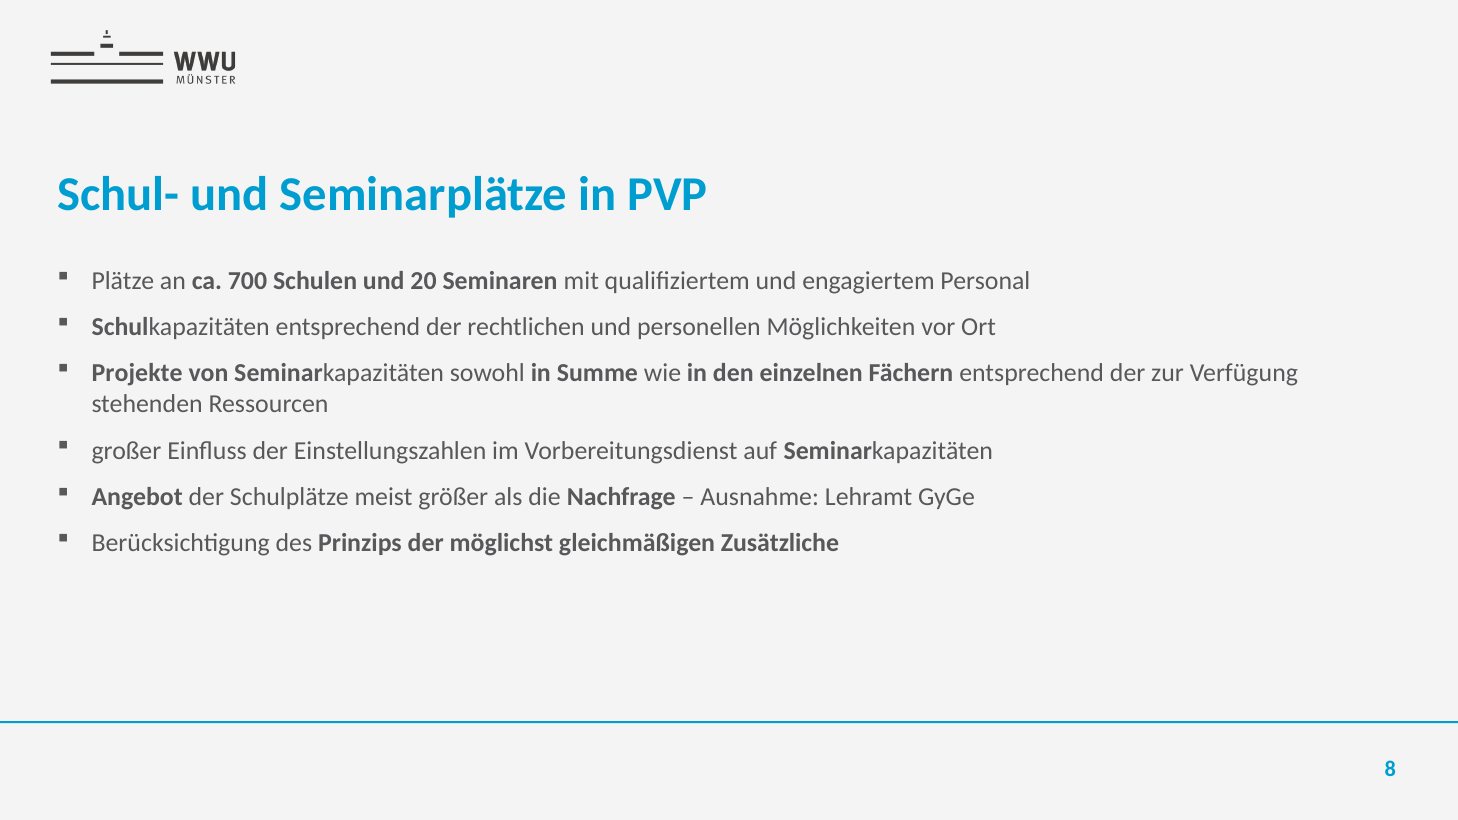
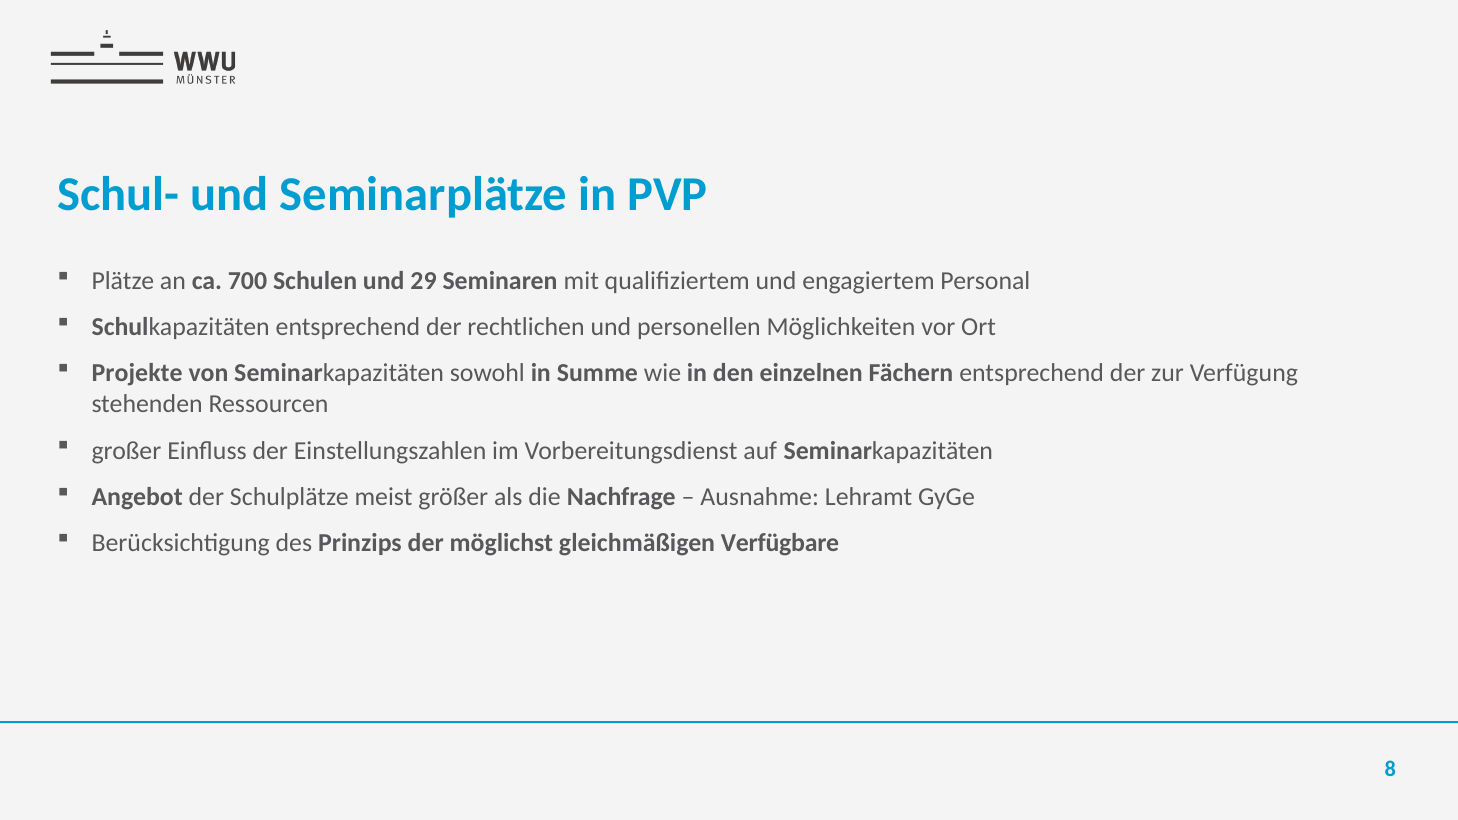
20: 20 -> 29
Zusätzliche: Zusätzliche -> Verfügbare
